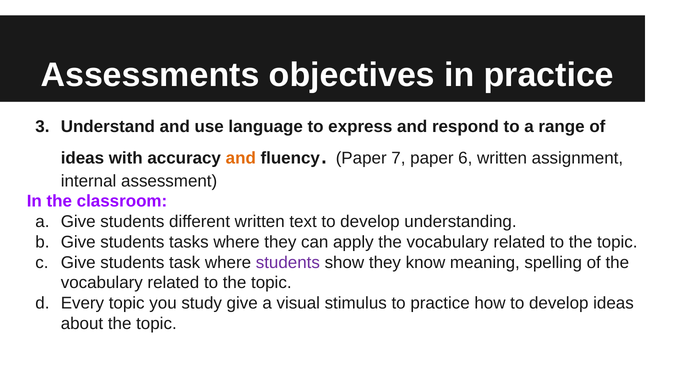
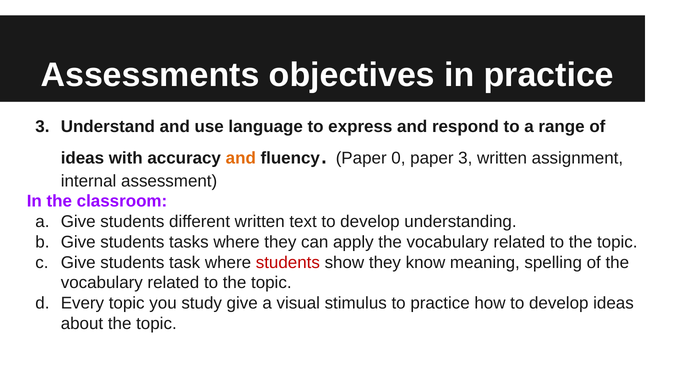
7: 7 -> 0
paper 6: 6 -> 3
students at (288, 262) colour: purple -> red
